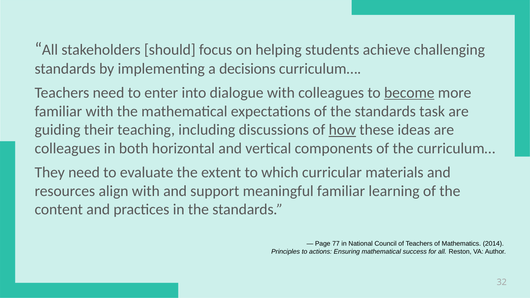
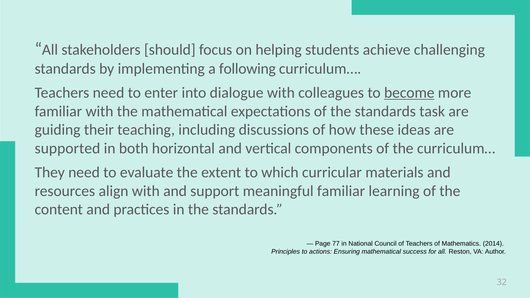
decisions: decisions -> following
how underline: present -> none
colleagues at (67, 148): colleagues -> supported
